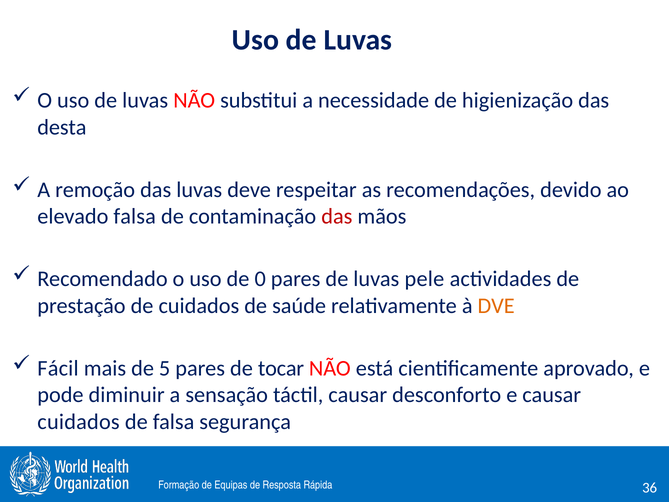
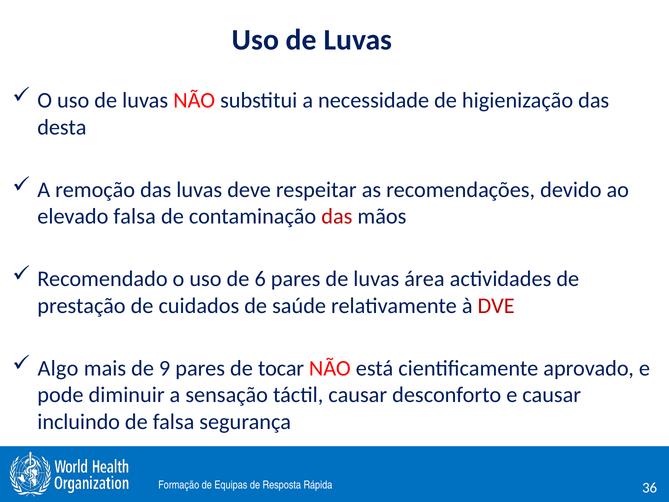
0: 0 -> 6
pele: pele -> área
DVE colour: orange -> red
Fácil: Fácil -> Algo
5: 5 -> 9
cuidados at (79, 422): cuidados -> incluindo
